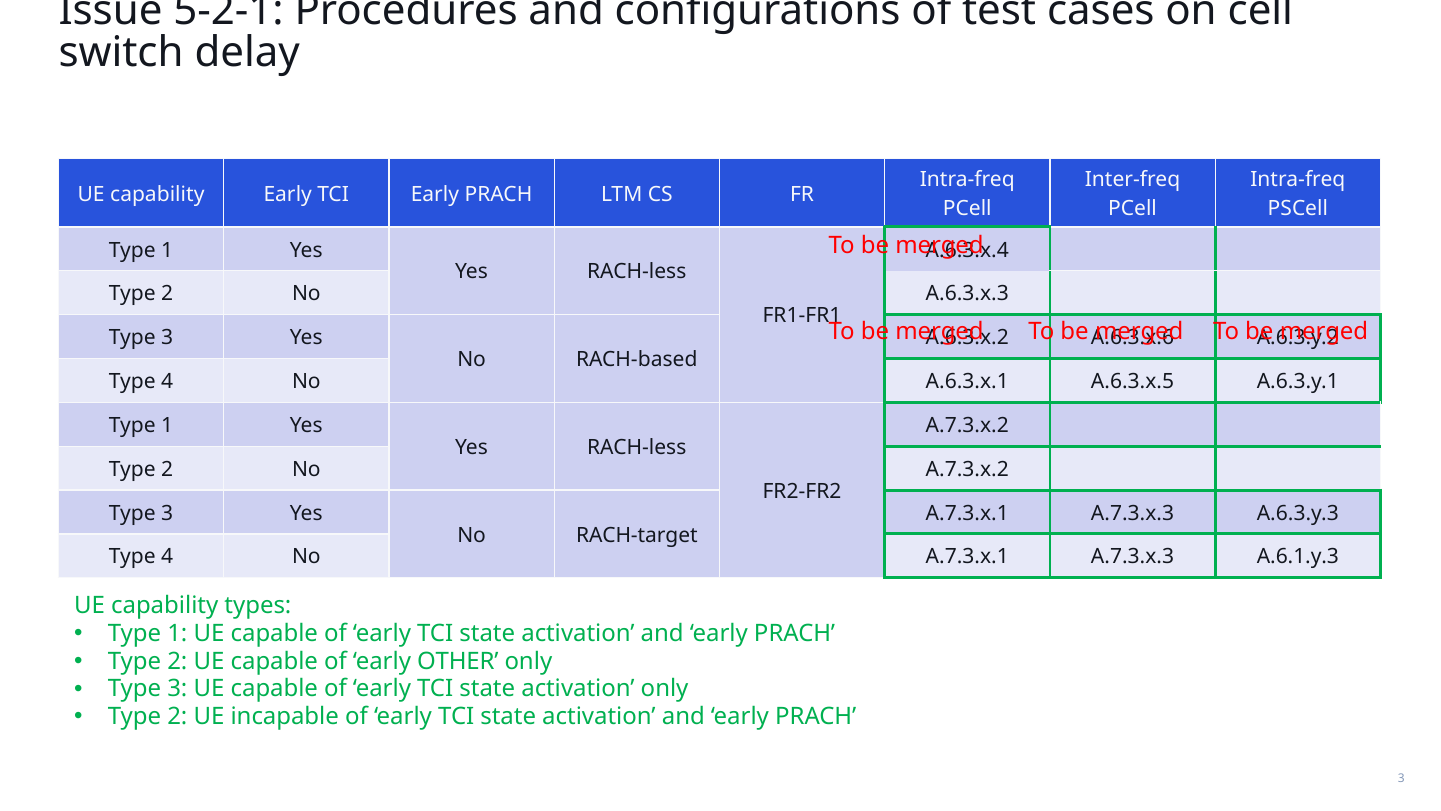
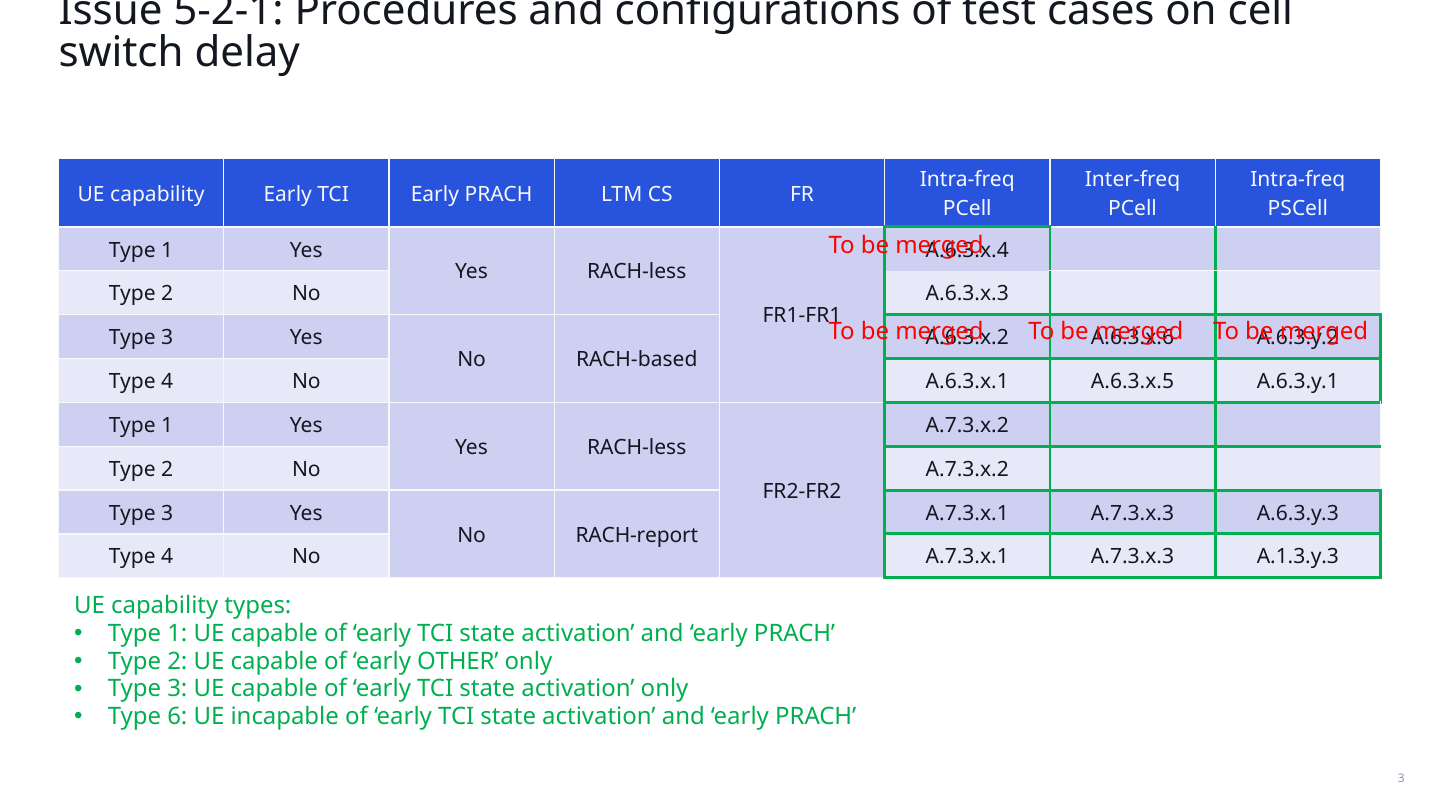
RACH-target: RACH-target -> RACH-report
A.6.1.y.3: A.6.1.y.3 -> A.1.3.y.3
2 at (177, 716): 2 -> 6
